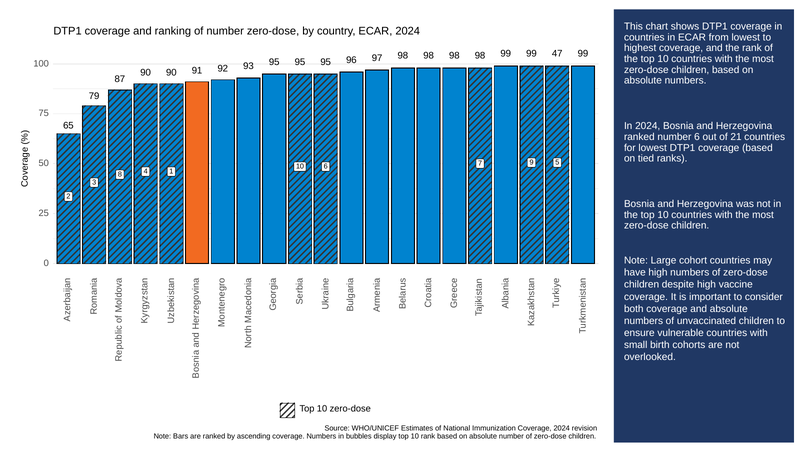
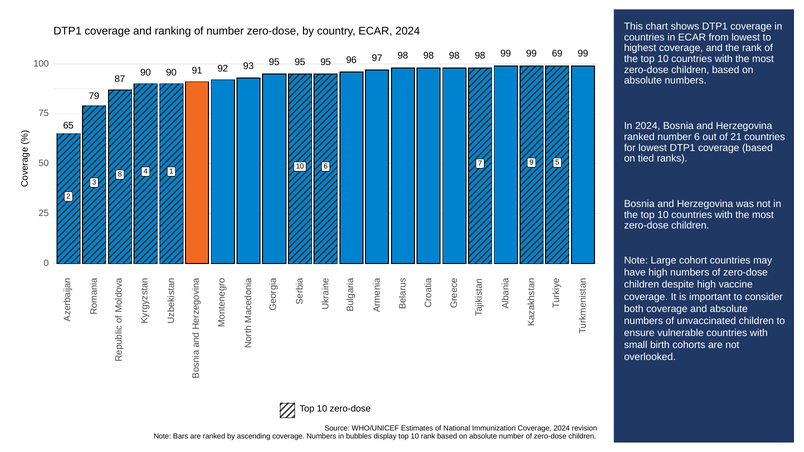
47: 47 -> 69
